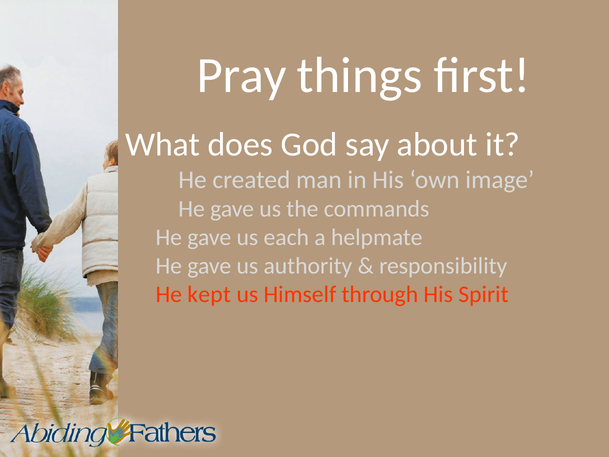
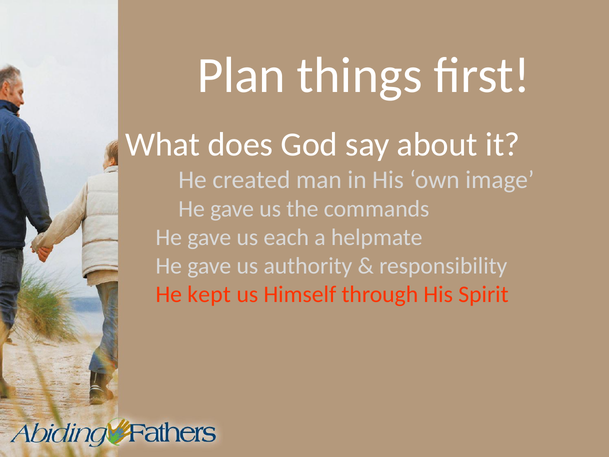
Pray: Pray -> Plan
